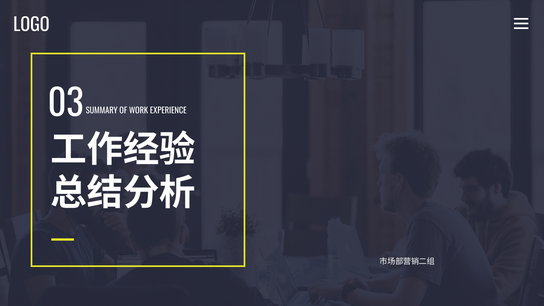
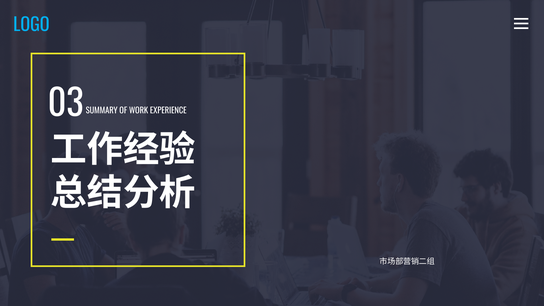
LOGO colour: white -> light blue
